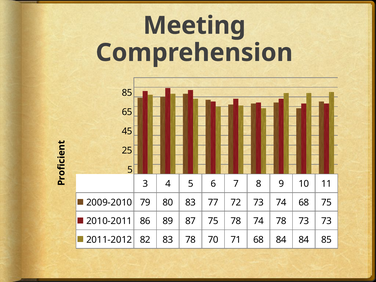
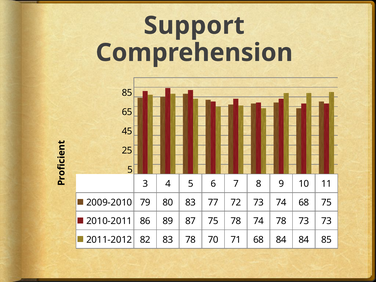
Meeting: Meeting -> Support
